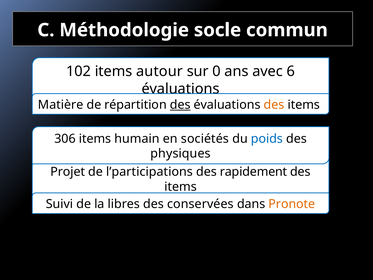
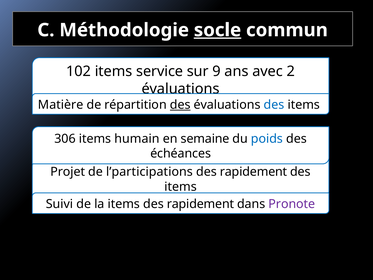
socle underline: none -> present
autour: autour -> service
0: 0 -> 9
6: 6 -> 2
des at (274, 105) colour: orange -> blue
sociétés: sociétés -> semaine
physiques: physiques -> échéances
la libres: libres -> items
conservées at (200, 204): conservées -> rapidement
Pronote colour: orange -> purple
